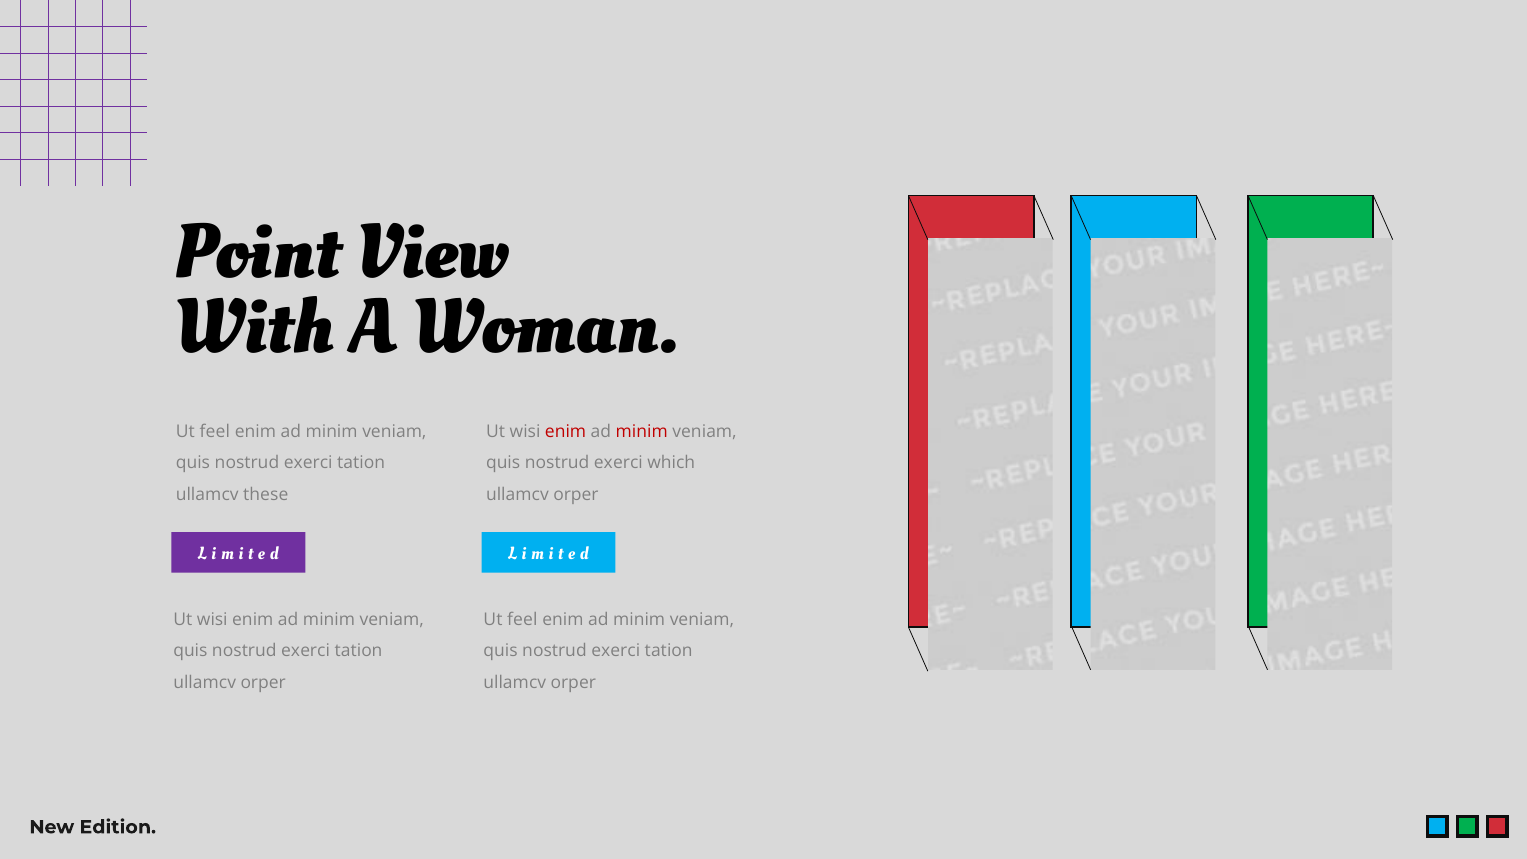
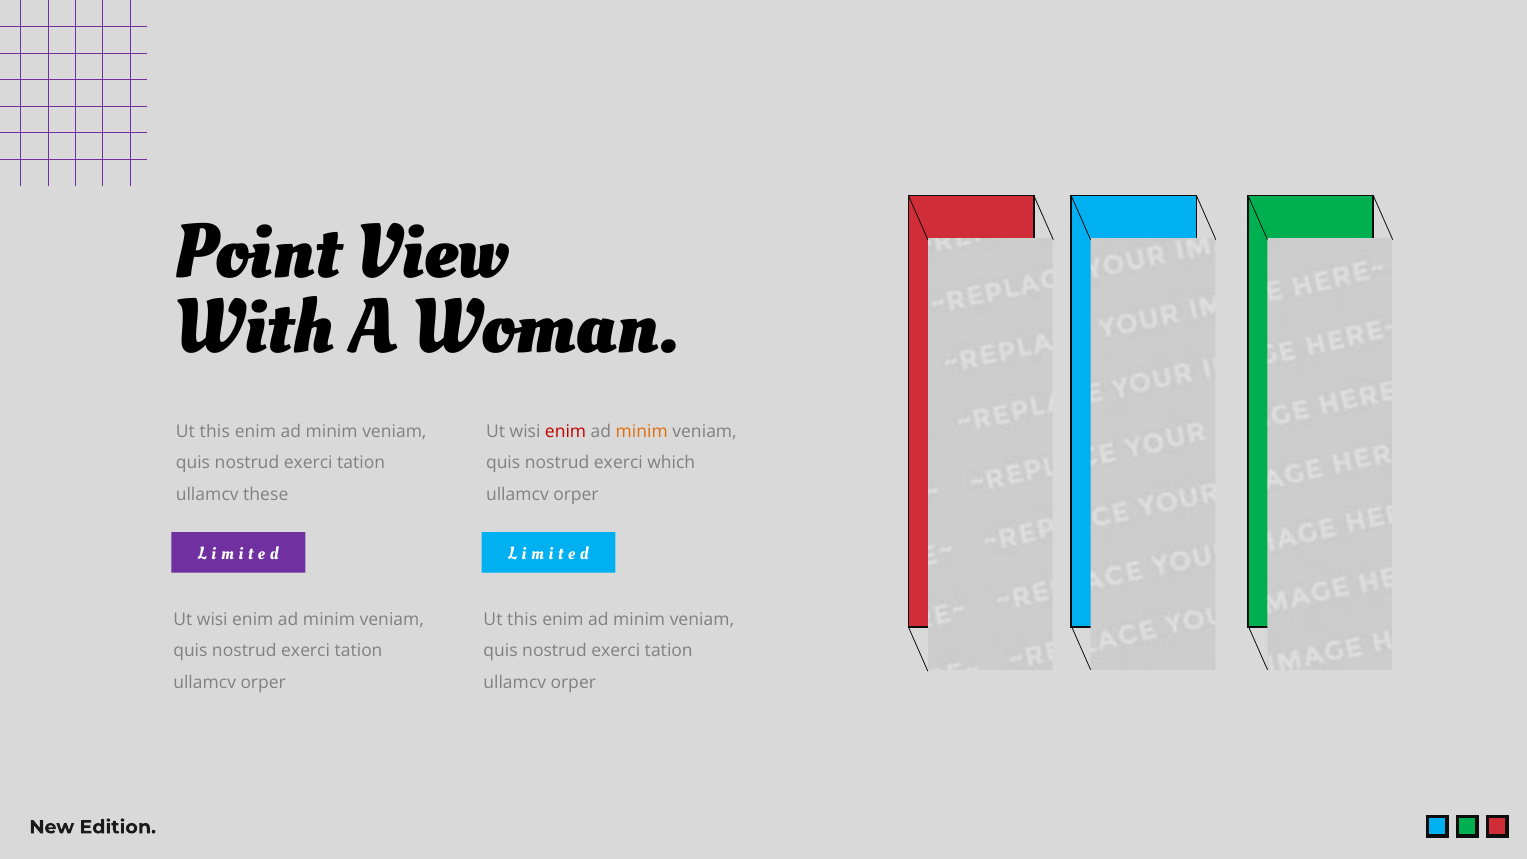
feel at (215, 431): feel -> this
minim at (642, 431) colour: red -> orange
feel at (522, 619): feel -> this
